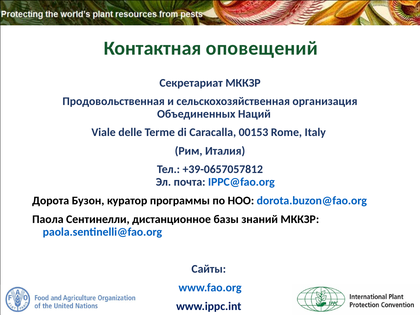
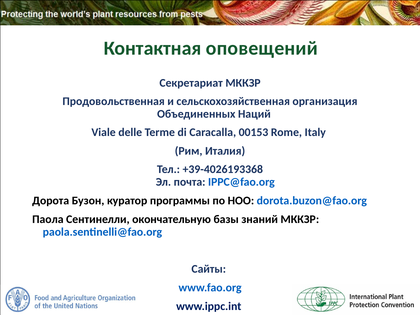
+39-0657057812: +39-0657057812 -> +39-4026193368
дистанционное: дистанционное -> окончательную
